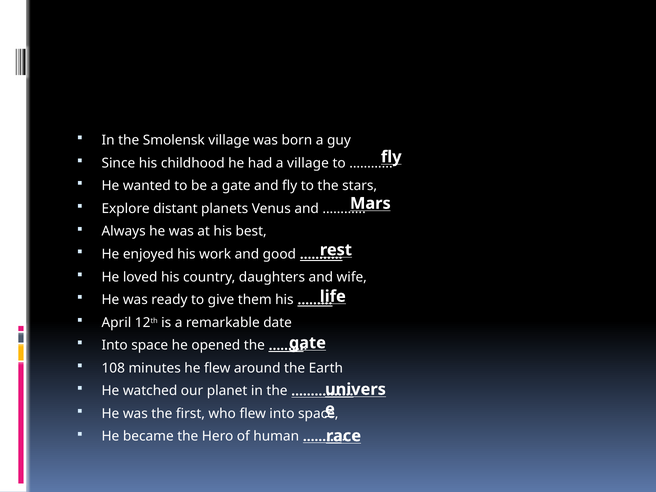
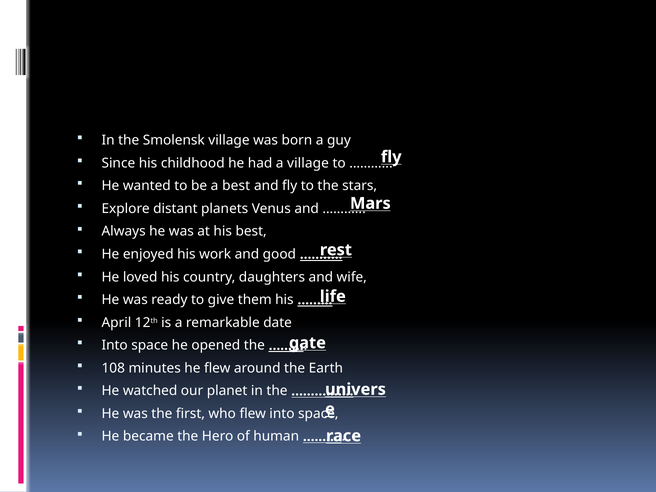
a gate: gate -> best
